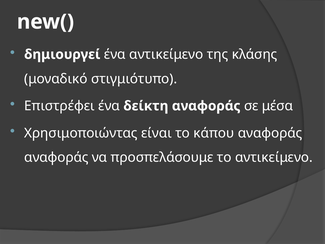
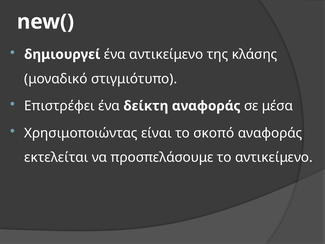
κάπου: κάπου -> σκοπό
αναφοράς at (56, 157): αναφοράς -> εκτελείται
